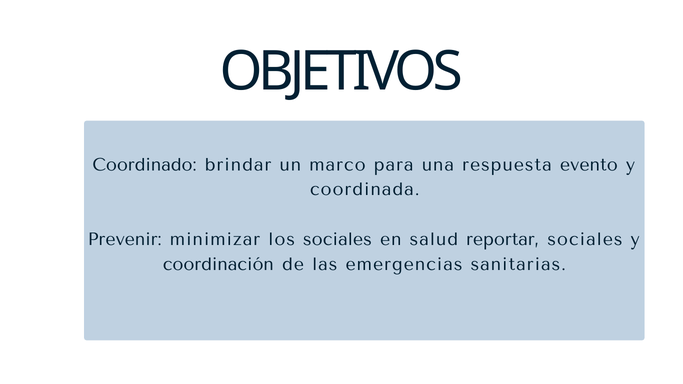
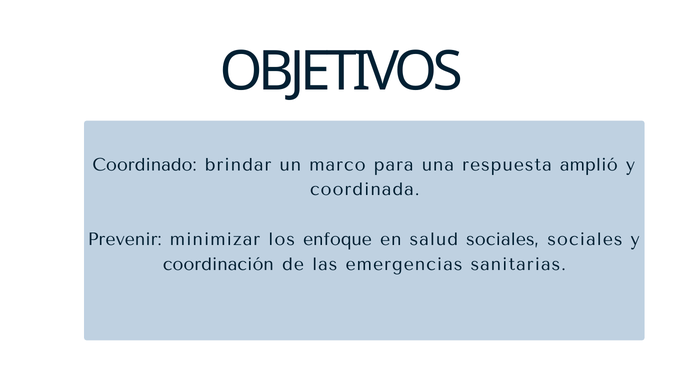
evento: evento -> amplió
los sociales: sociales -> enfoque
salud reportar: reportar -> sociales
